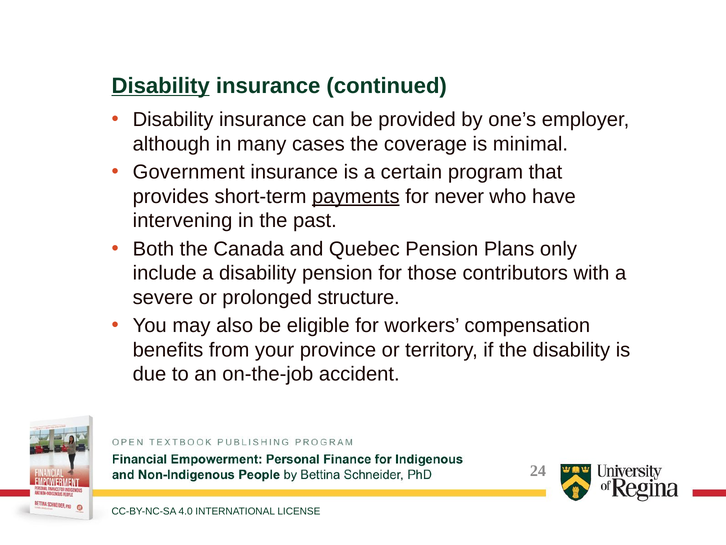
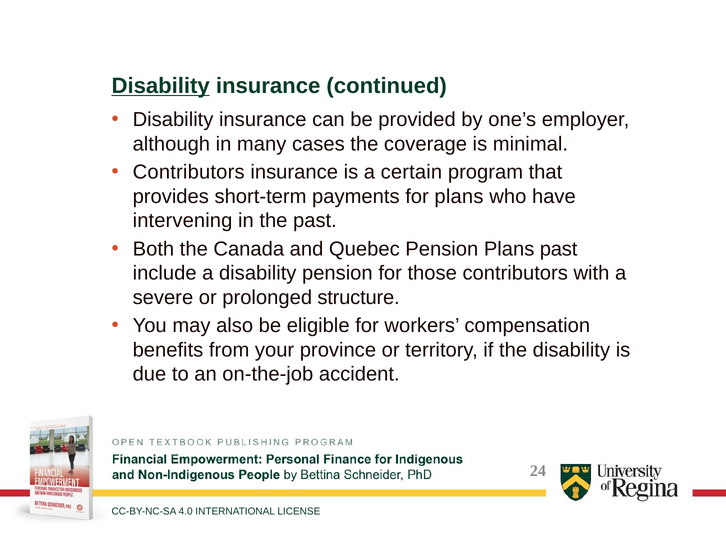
Government at (189, 172): Government -> Contributors
payments underline: present -> none
for never: never -> plans
Plans only: only -> past
